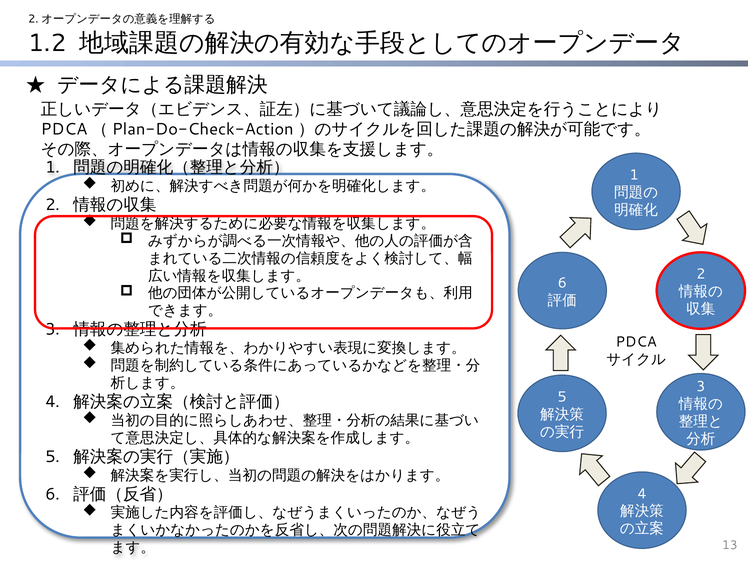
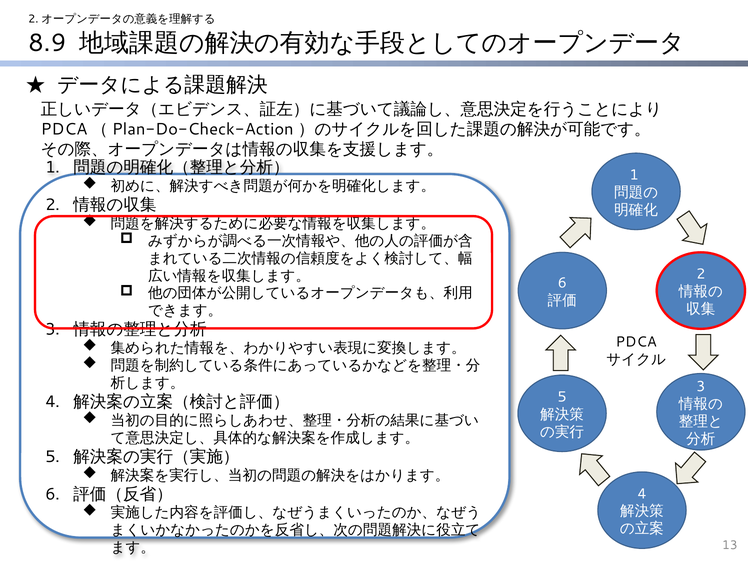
1.2: 1.2 -> 8.9
